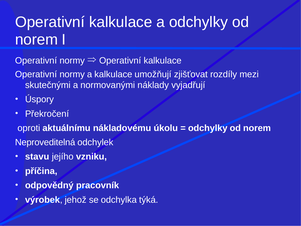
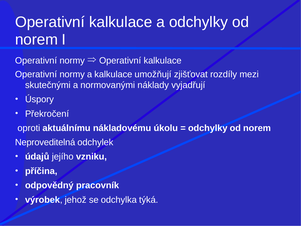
stavu: stavu -> údajů
